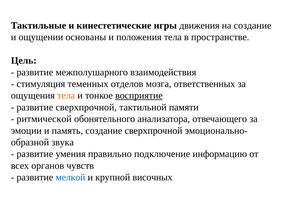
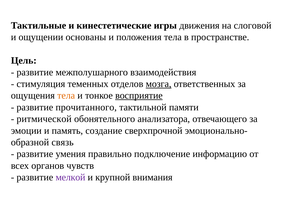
на создание: создание -> слоговой
мозга underline: none -> present
развитие сверхпрочной: сверхпрочной -> прочитанного
звука: звука -> связь
мелкой colour: blue -> purple
височных: височных -> внимания
